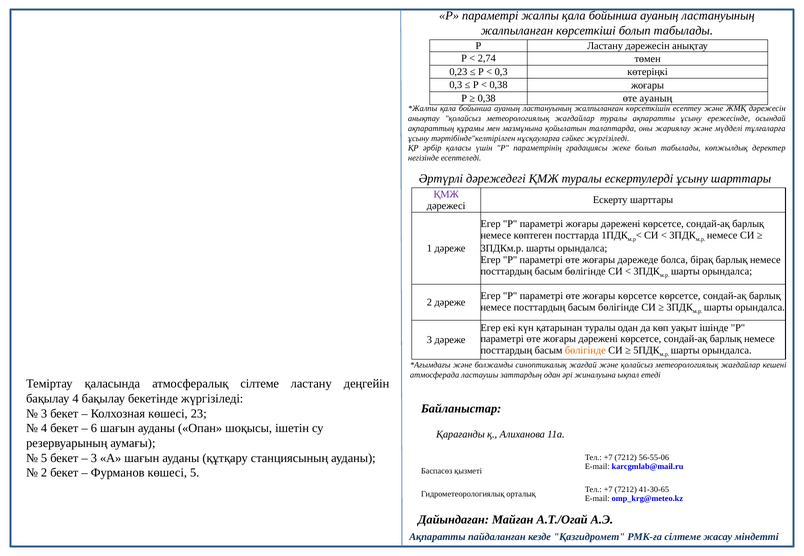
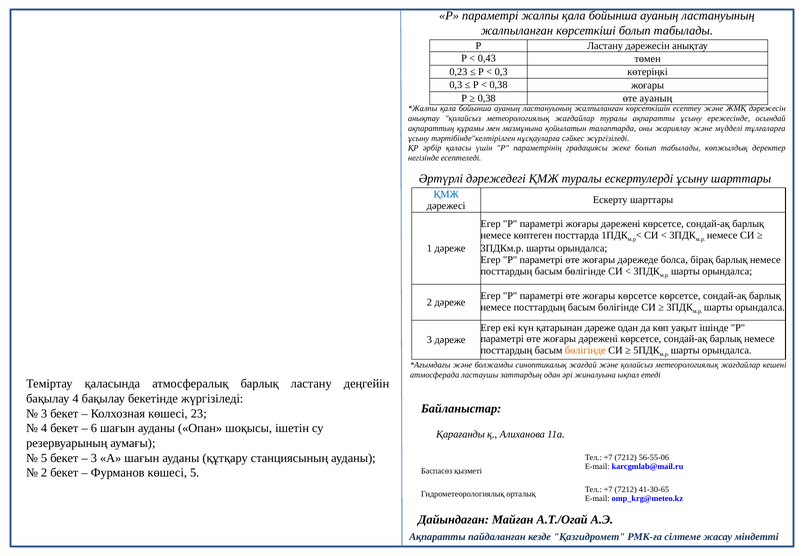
2,74: 2,74 -> 0,43
ҚМЖ at (446, 195) colour: purple -> blue
қатарынан туралы: туралы -> дәреже
атмосфералық сілтеме: сілтеме -> барлық
